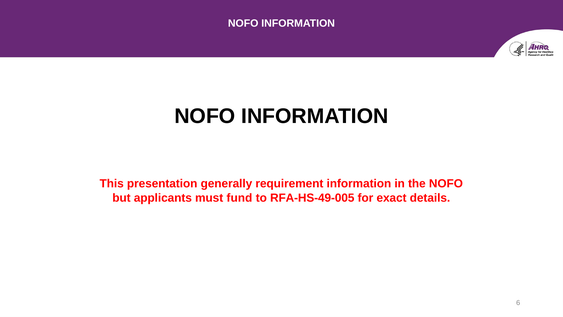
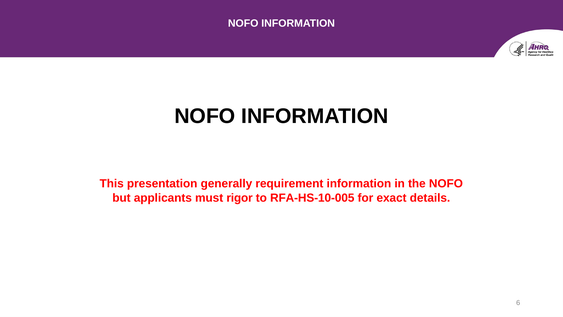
fund: fund -> rigor
RFA-HS-49-005: RFA-HS-49-005 -> RFA-HS-10-005
